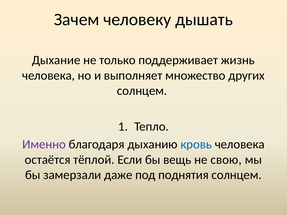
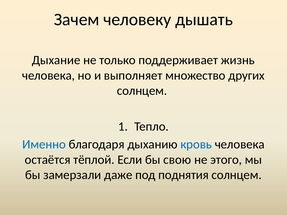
Именно colour: purple -> blue
вещь: вещь -> свою
свою: свою -> этого
